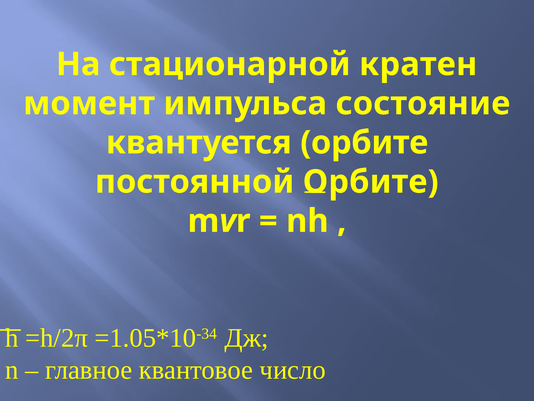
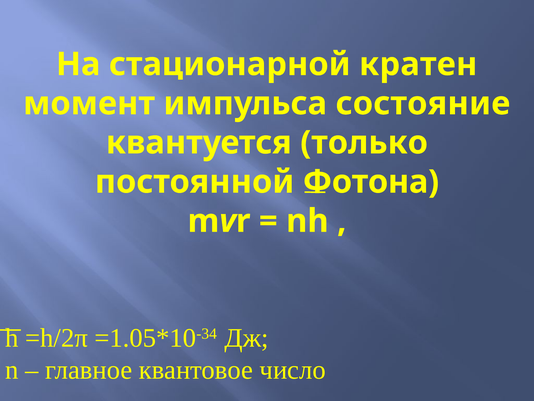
квантуется орбите: орбите -> только
постоянной Орбите: Орбите -> Фотона
